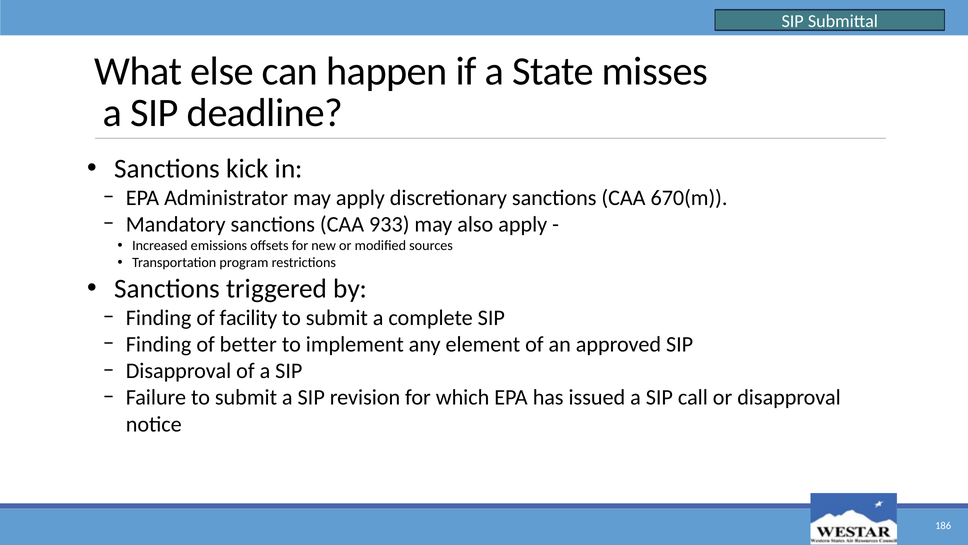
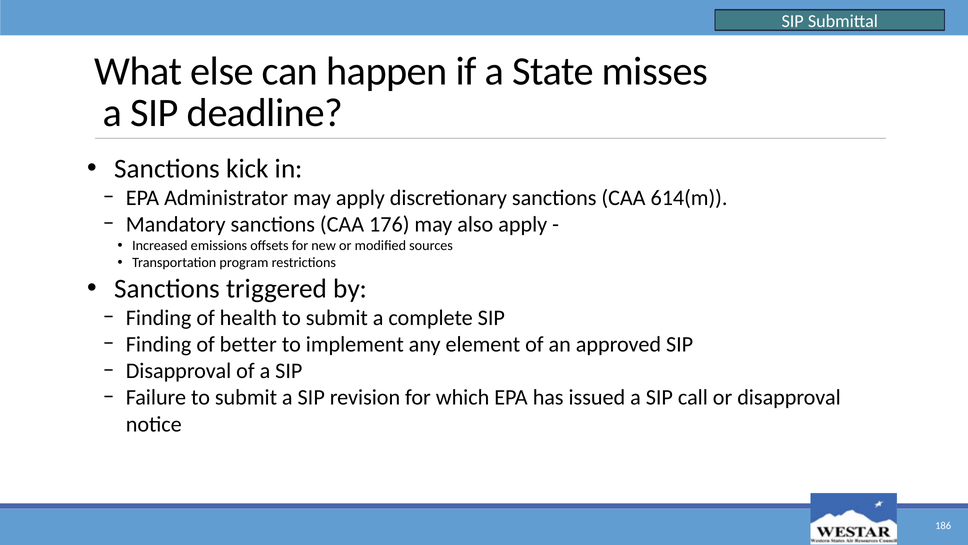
670(m: 670(m -> 614(m
933: 933 -> 176
facility: facility -> health
